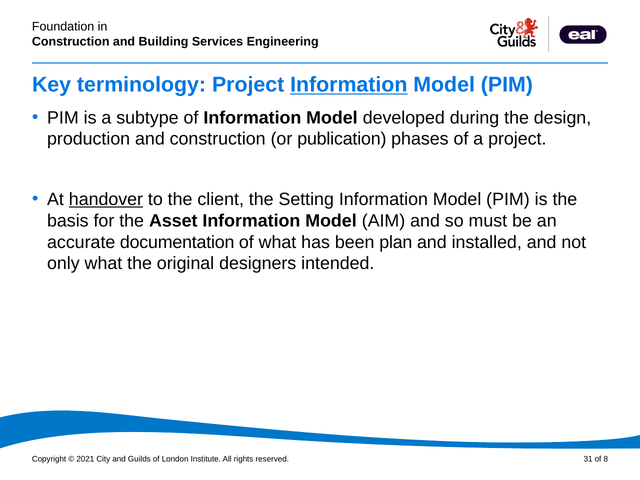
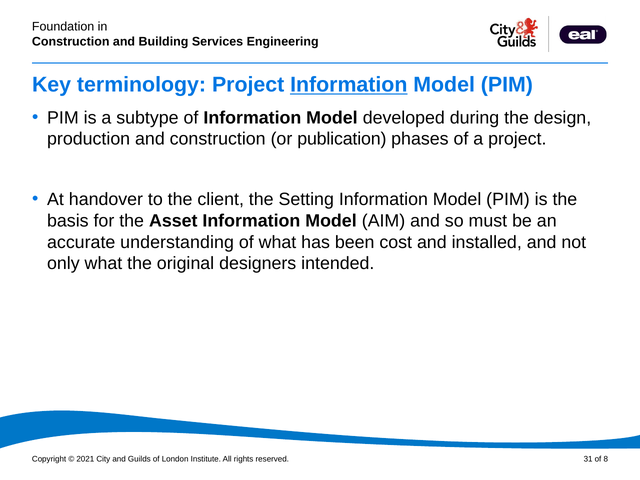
handover underline: present -> none
documentation: documentation -> understanding
plan: plan -> cost
